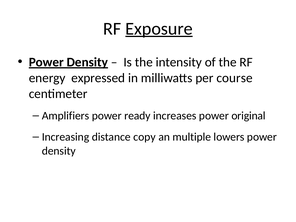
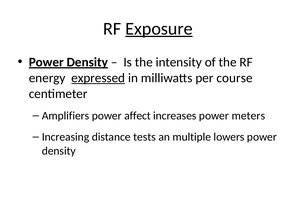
expressed underline: none -> present
ready: ready -> affect
original: original -> meters
copy: copy -> tests
